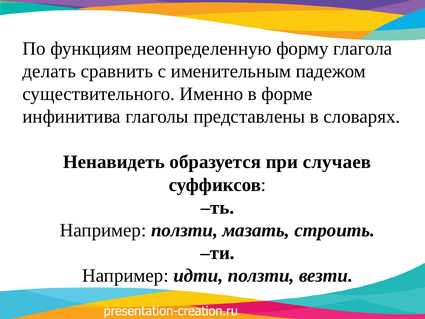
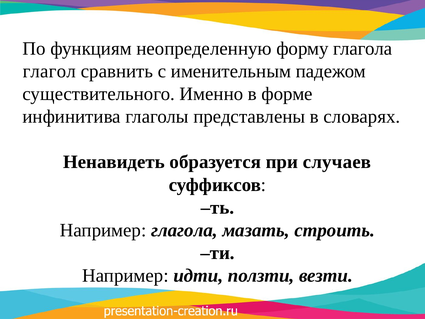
делать: делать -> глагол
Например ползти: ползти -> глагола
